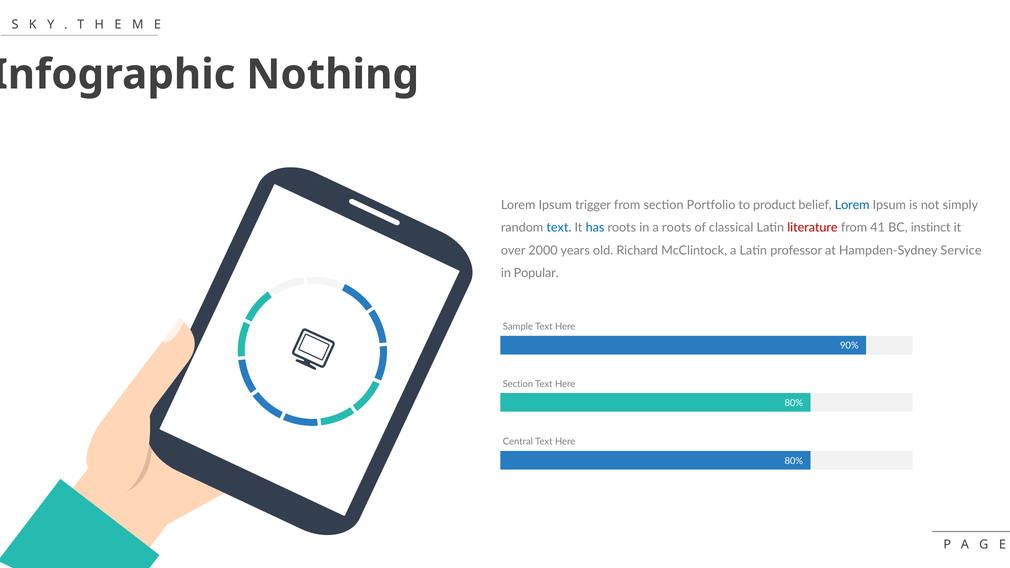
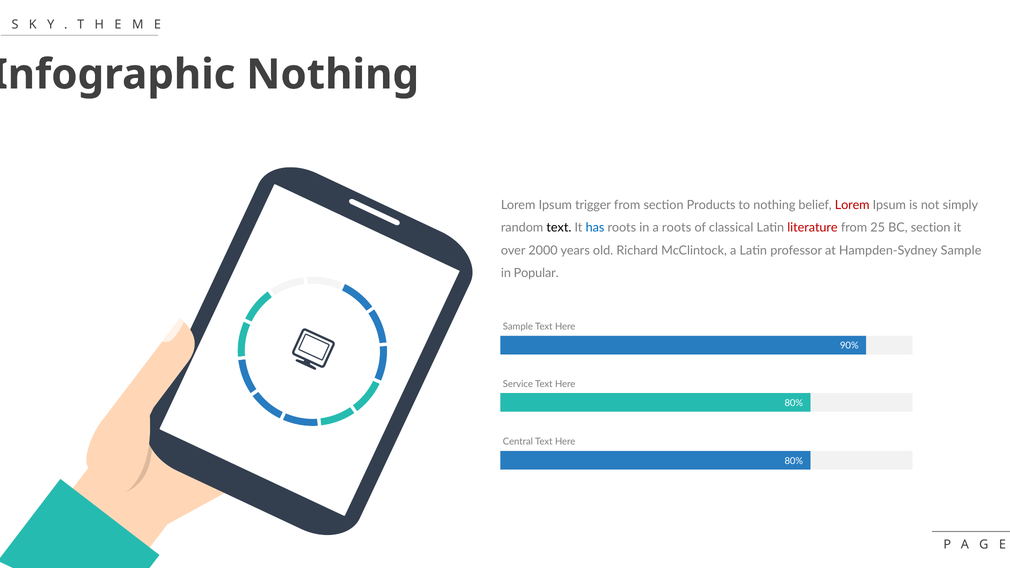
Portfolio: Portfolio -> Products
to product: product -> nothing
Lorem at (852, 205) colour: blue -> red
text at (559, 228) colour: blue -> black
41: 41 -> 25
BC instinct: instinct -> section
Hampden-Sydney Service: Service -> Sample
Section at (518, 384): Section -> Service
